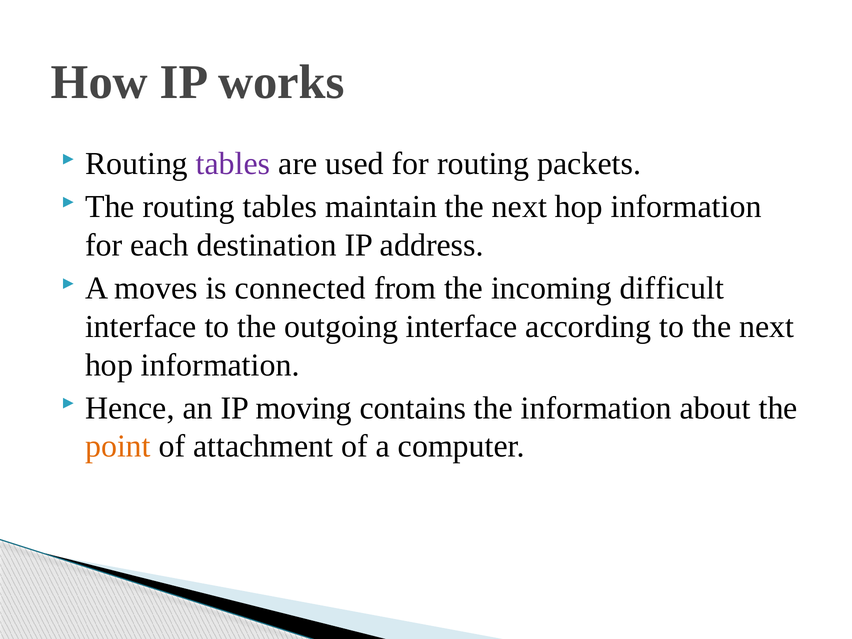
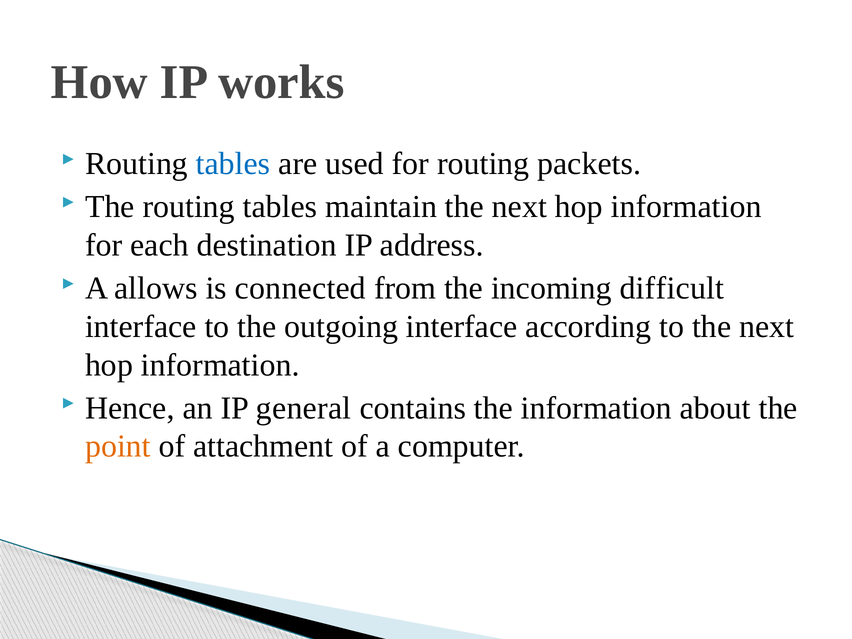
tables at (233, 164) colour: purple -> blue
moves: moves -> allows
moving: moving -> general
